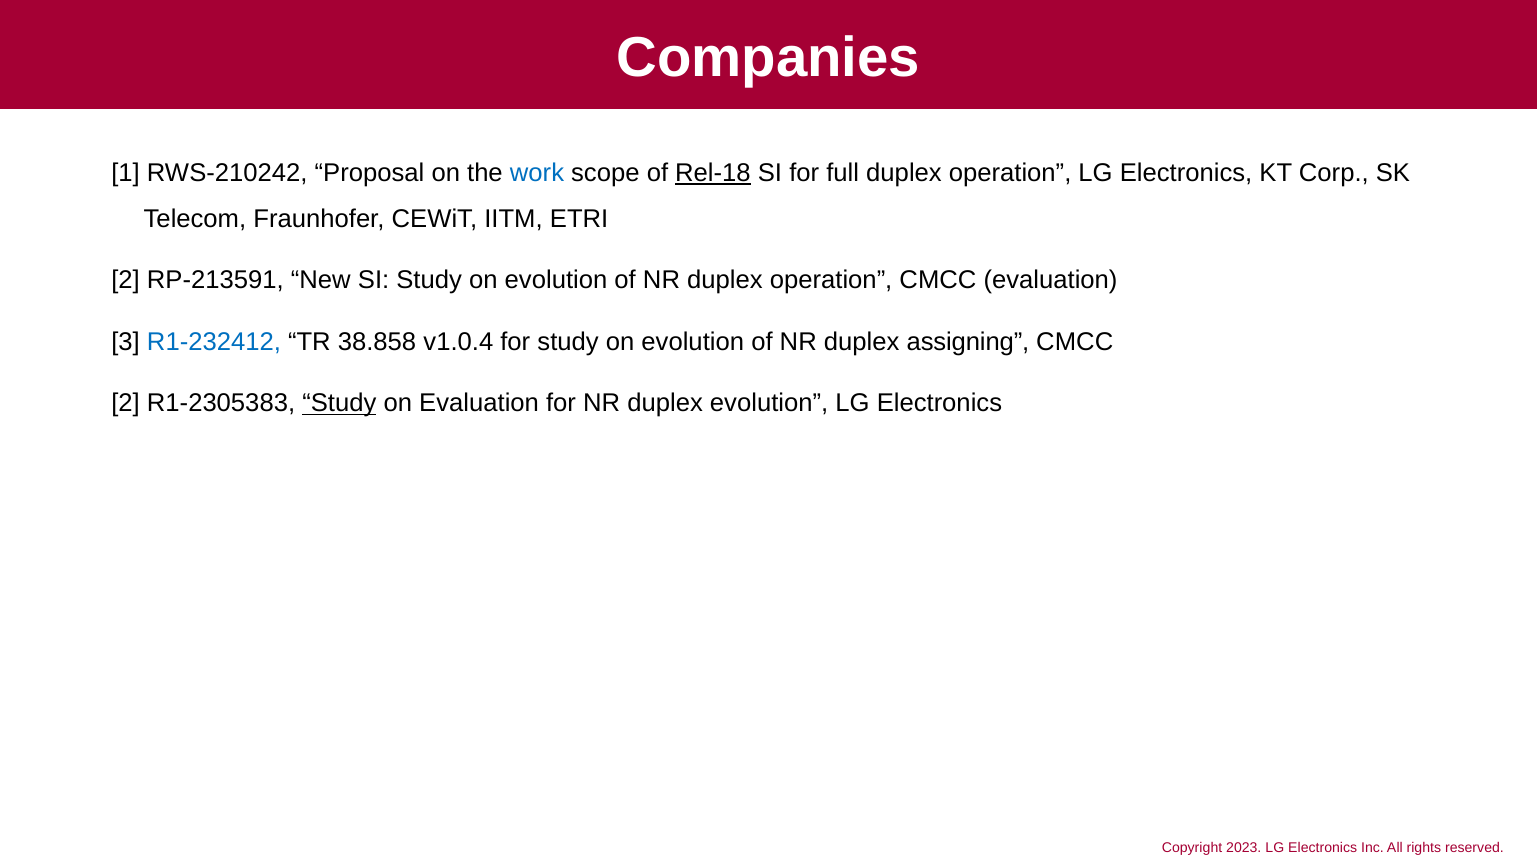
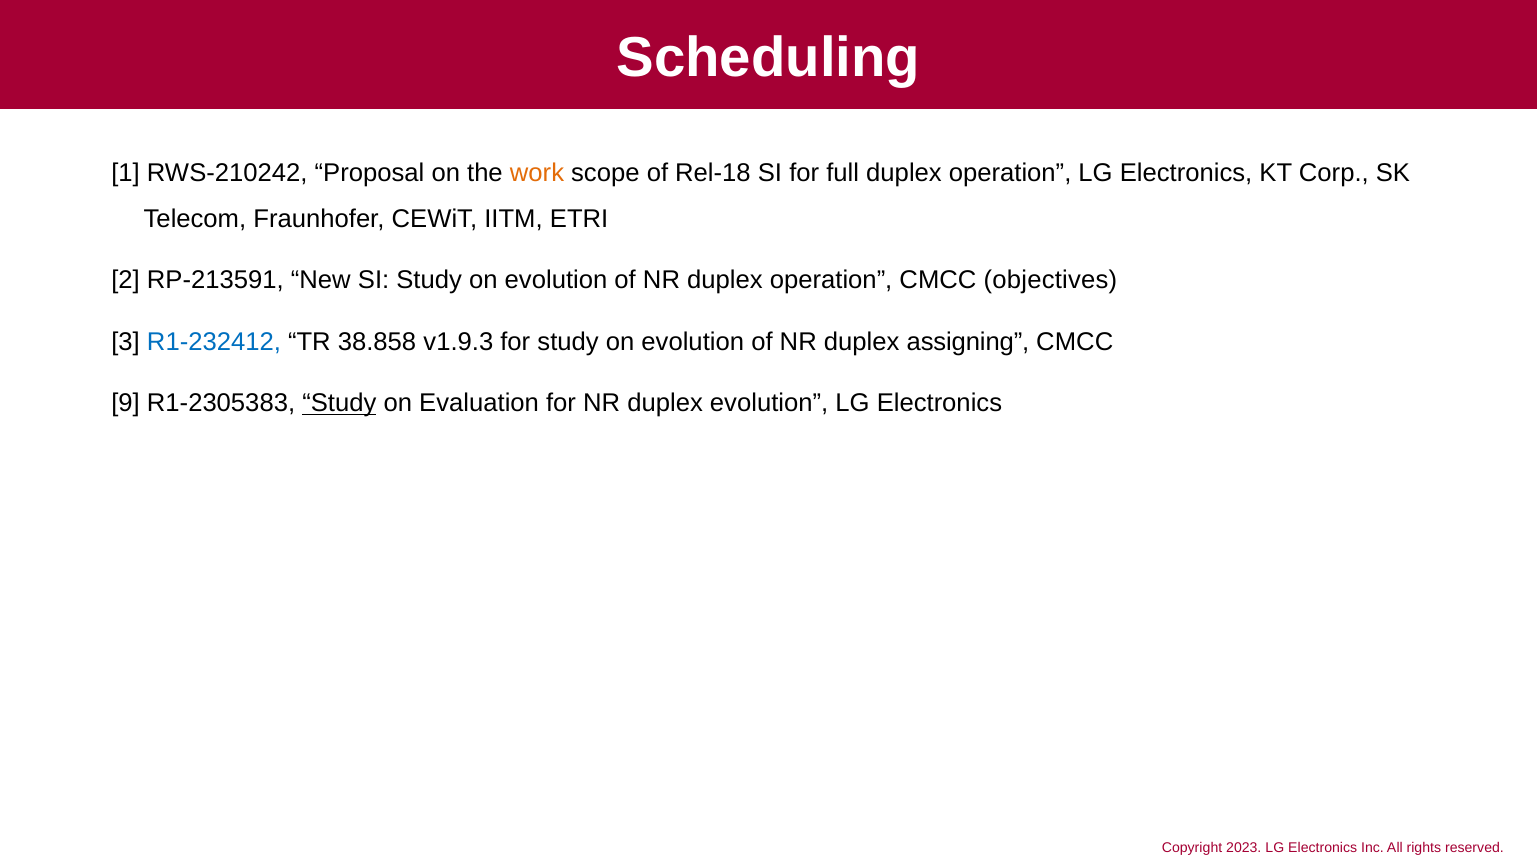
Companies: Companies -> Scheduling
work colour: blue -> orange
Rel-18 underline: present -> none
CMCC evaluation: evaluation -> objectives
v1.0.4: v1.0.4 -> v1.9.3
2 at (126, 404): 2 -> 9
